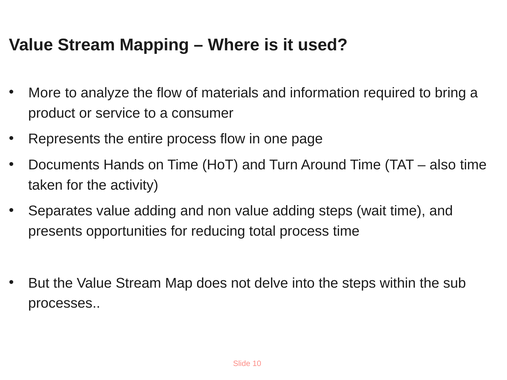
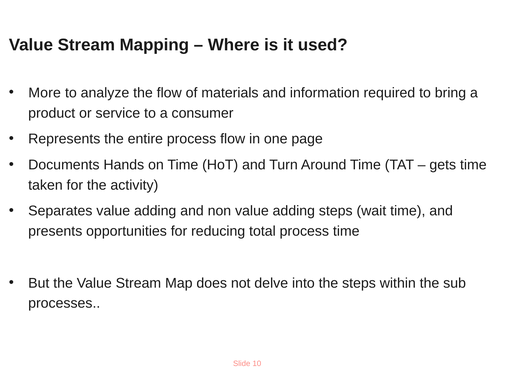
also: also -> gets
